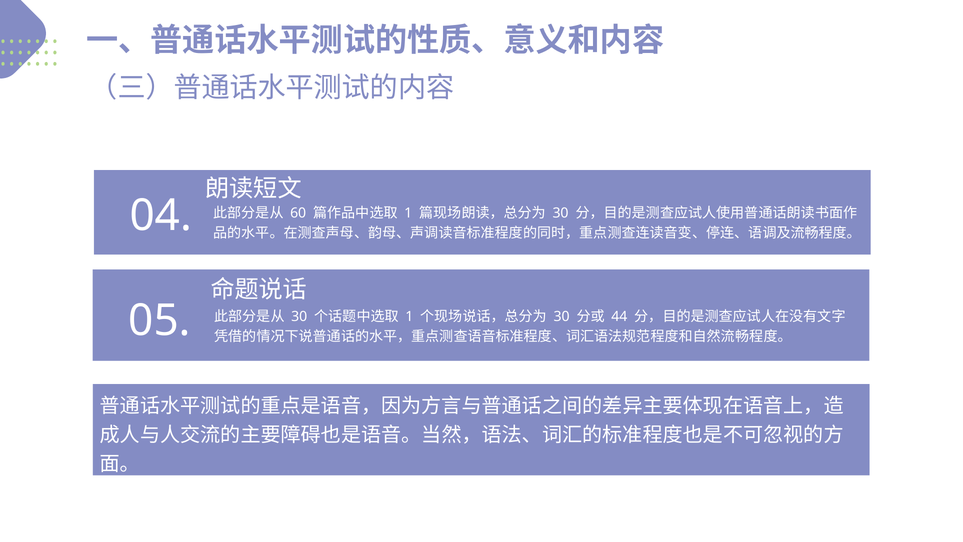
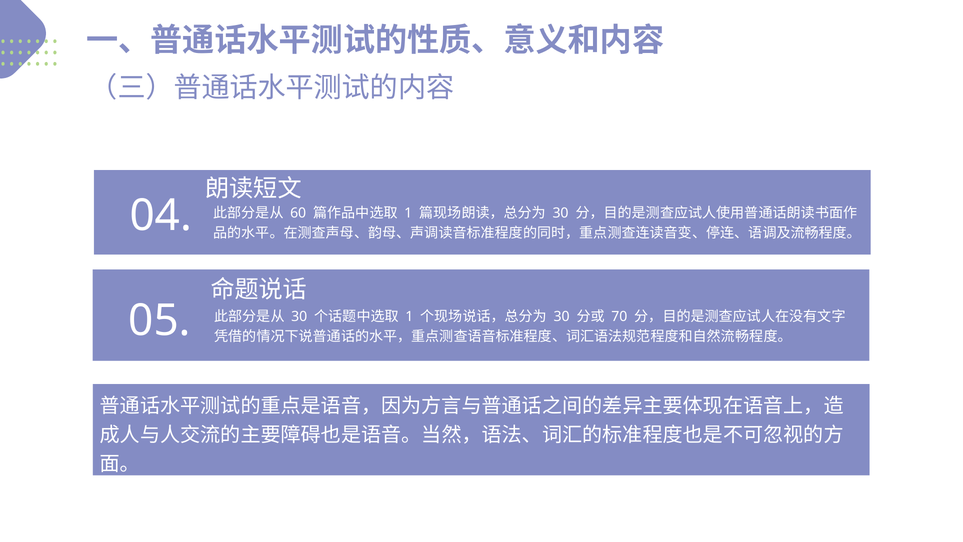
44: 44 -> 70
